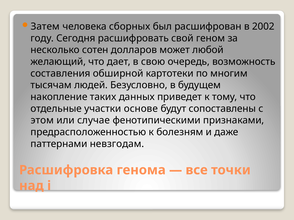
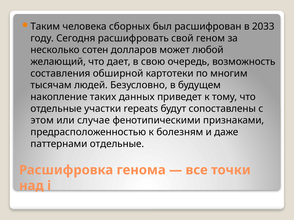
Затем: Затем -> Таким
2002: 2002 -> 2033
основе: основе -> repeats
паттернами невзгодам: невзгодам -> отдельные
